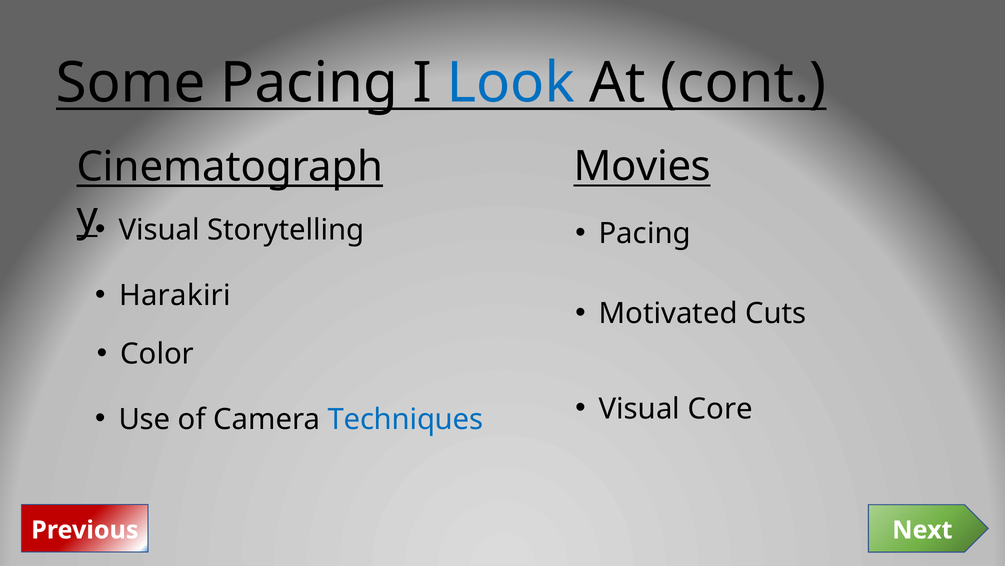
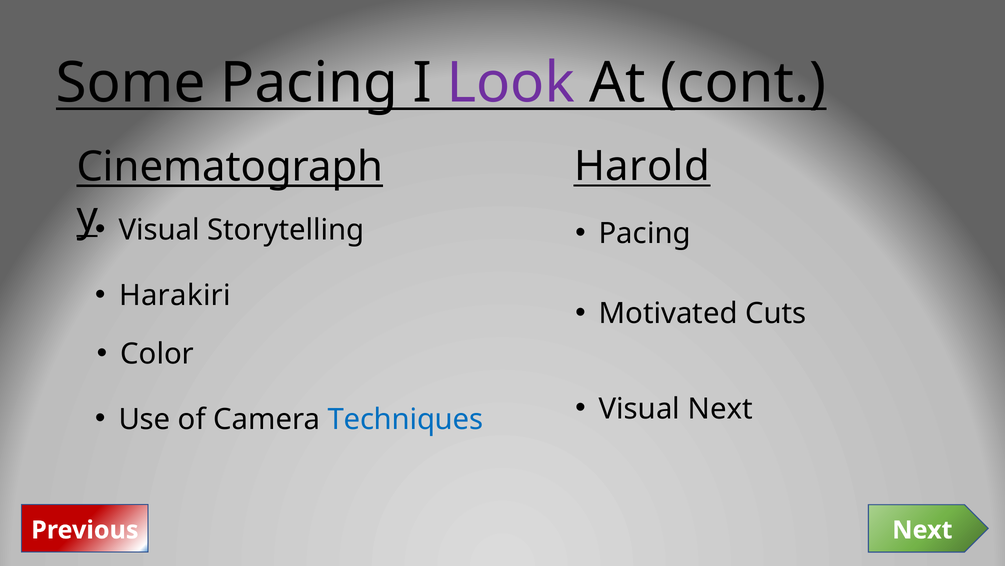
Look colour: blue -> purple
Movies: Movies -> Harold
Visual Core: Core -> Next
